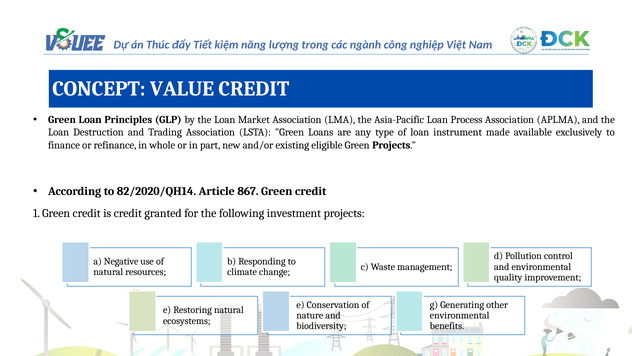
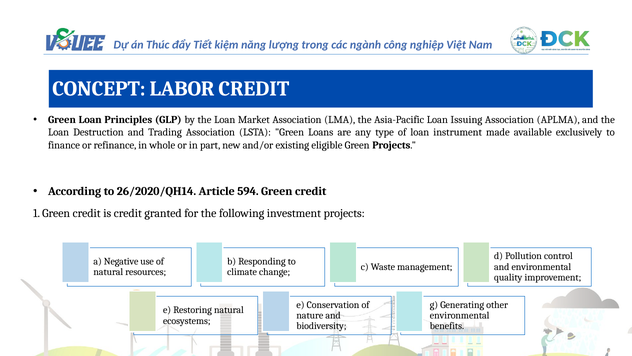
VALUE: VALUE -> LABOR
Process: Process -> Issuing
82/2020/QH14: 82/2020/QH14 -> 26/2020/QH14
867: 867 -> 594
